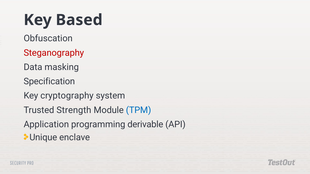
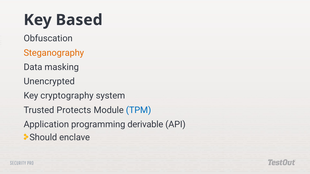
Steganography colour: red -> orange
Specification: Specification -> Unencrypted
Strength: Strength -> Protects
Unique: Unique -> Should
